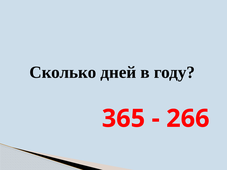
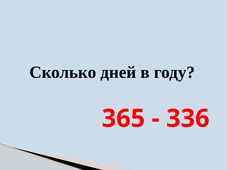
266: 266 -> 336
